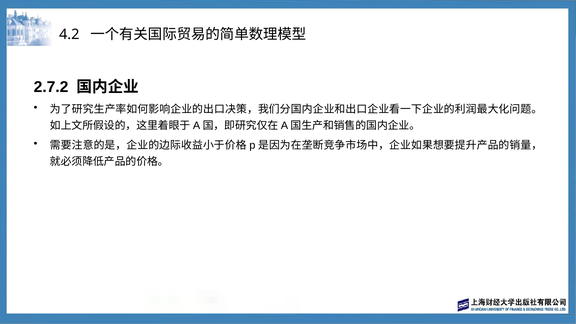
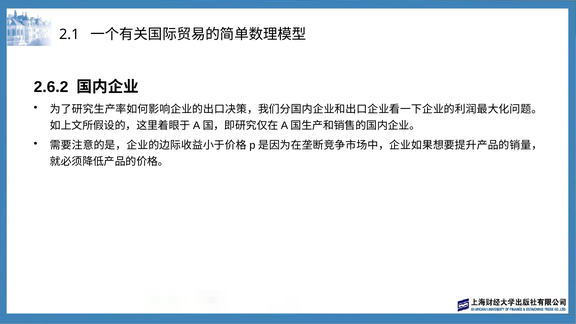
4.2: 4.2 -> 2.1
2.7.2: 2.7.2 -> 2.6.2
